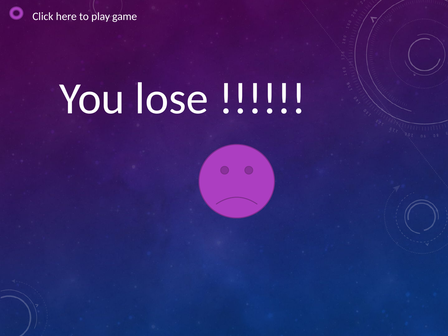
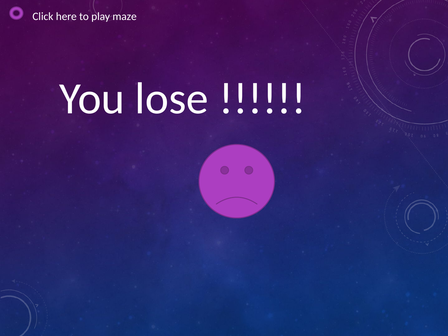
game: game -> maze
